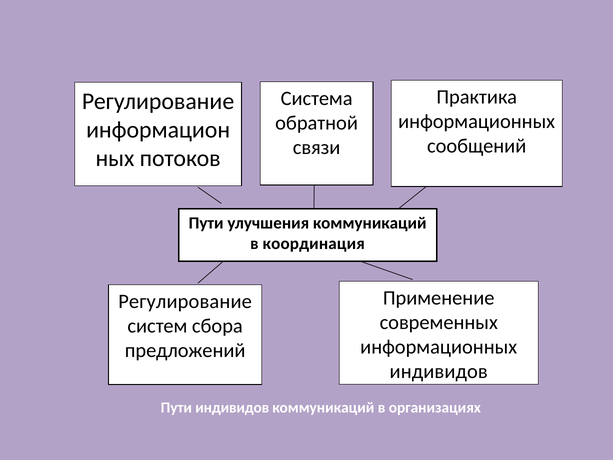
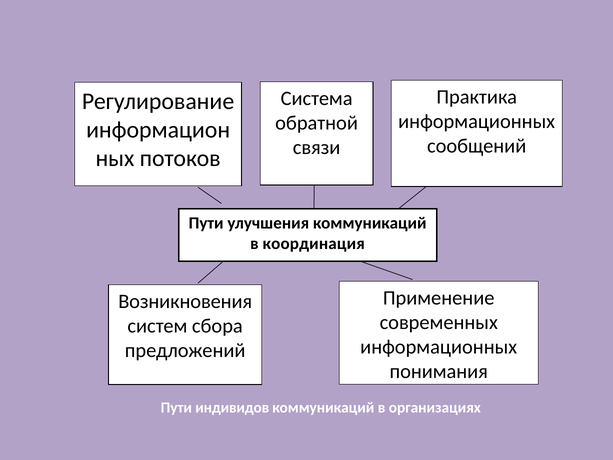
Регулирование at (185, 301): Регулирование -> Возникновения
индивидов at (439, 371): индивидов -> понимания
